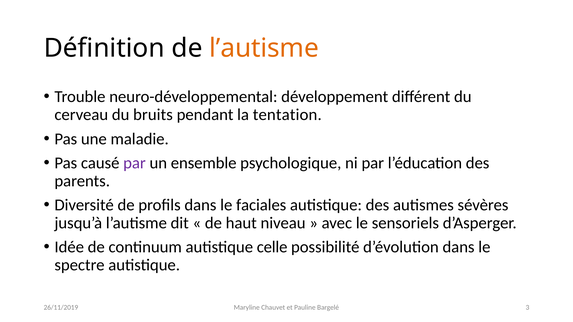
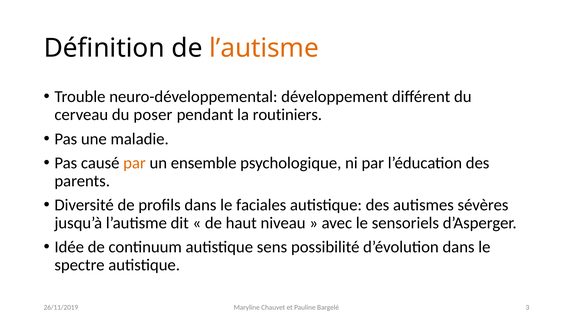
bruits: bruits -> poser
tentation: tentation -> routiniers
par at (135, 163) colour: purple -> orange
celle: celle -> sens
